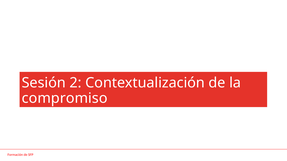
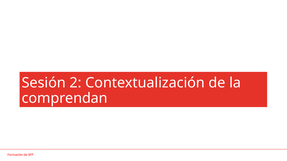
compromiso: compromiso -> comprendan
